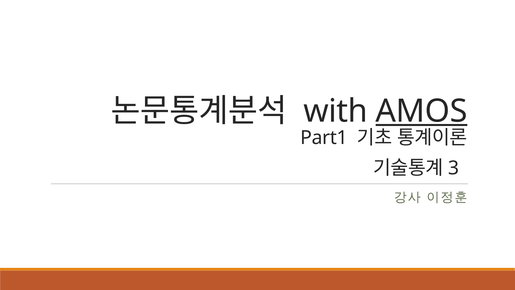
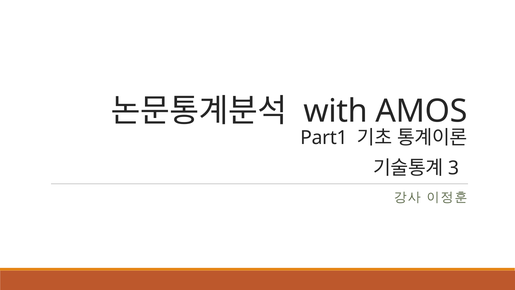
AMOS underline: present -> none
